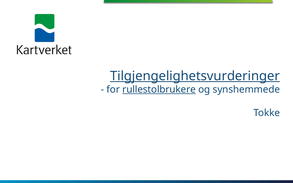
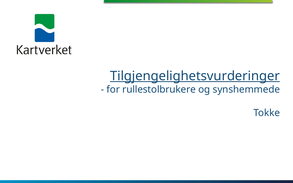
rullestolbrukere underline: present -> none
